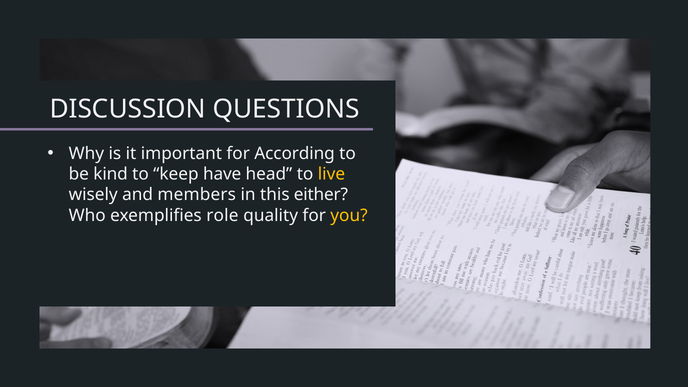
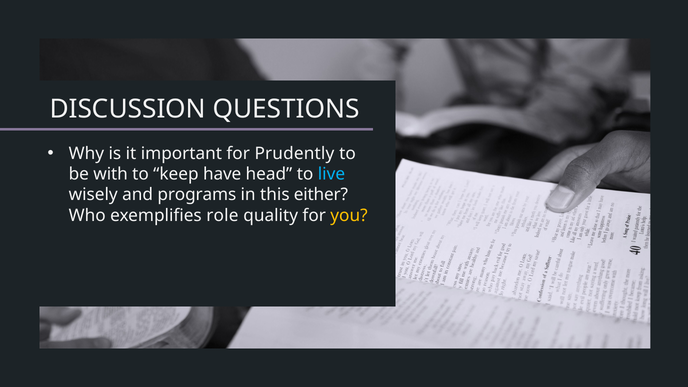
According: According -> Prudently
kind: kind -> with
live colour: yellow -> light blue
members: members -> programs
